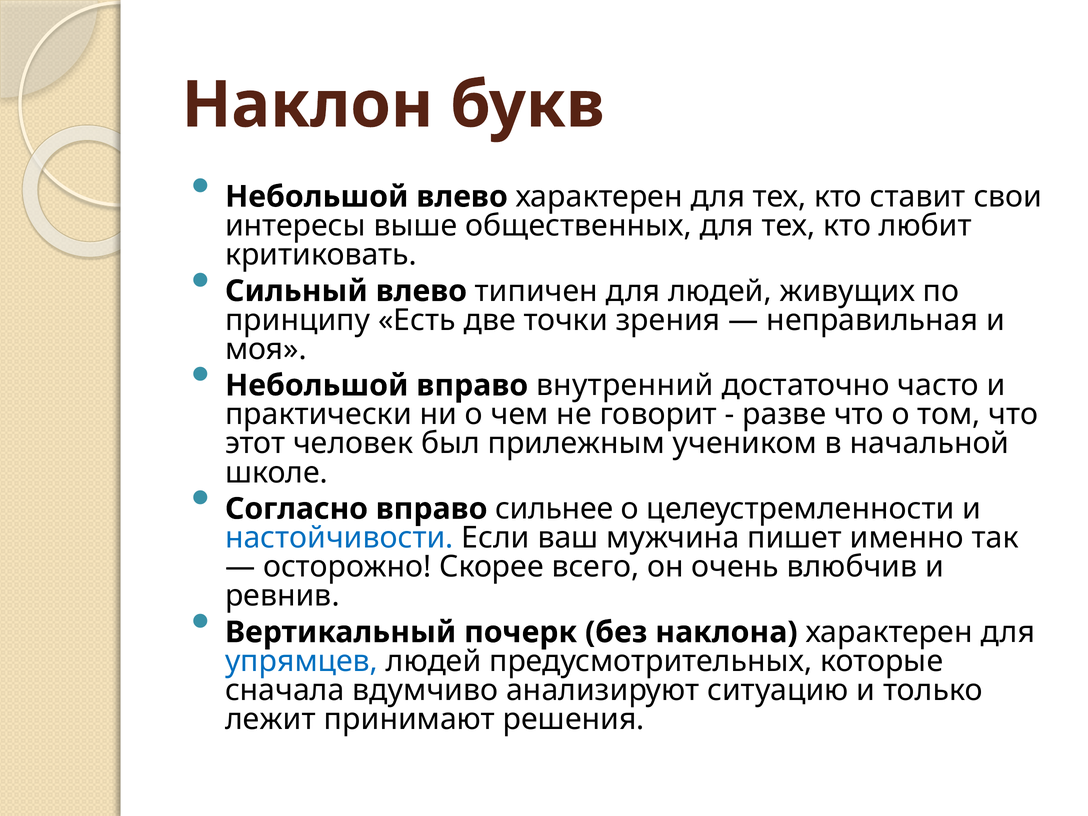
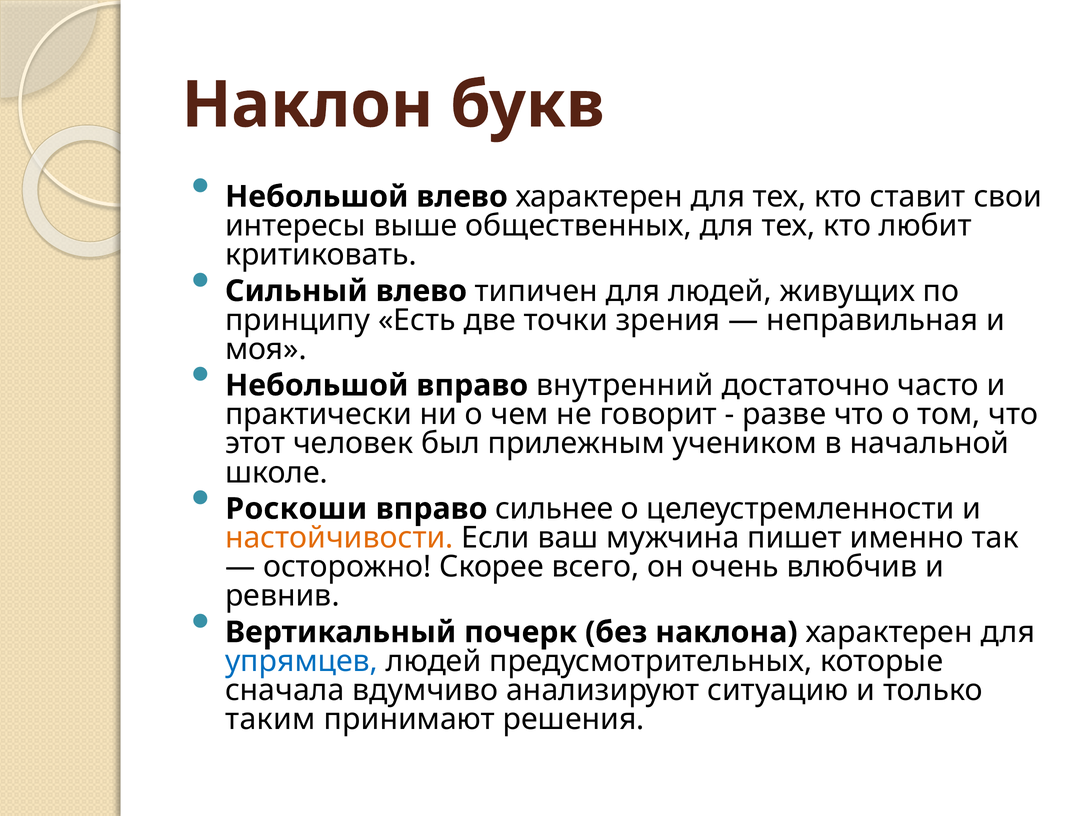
Согласно: Согласно -> Роскоши
настойчивости colour: blue -> orange
лежит: лежит -> таким
